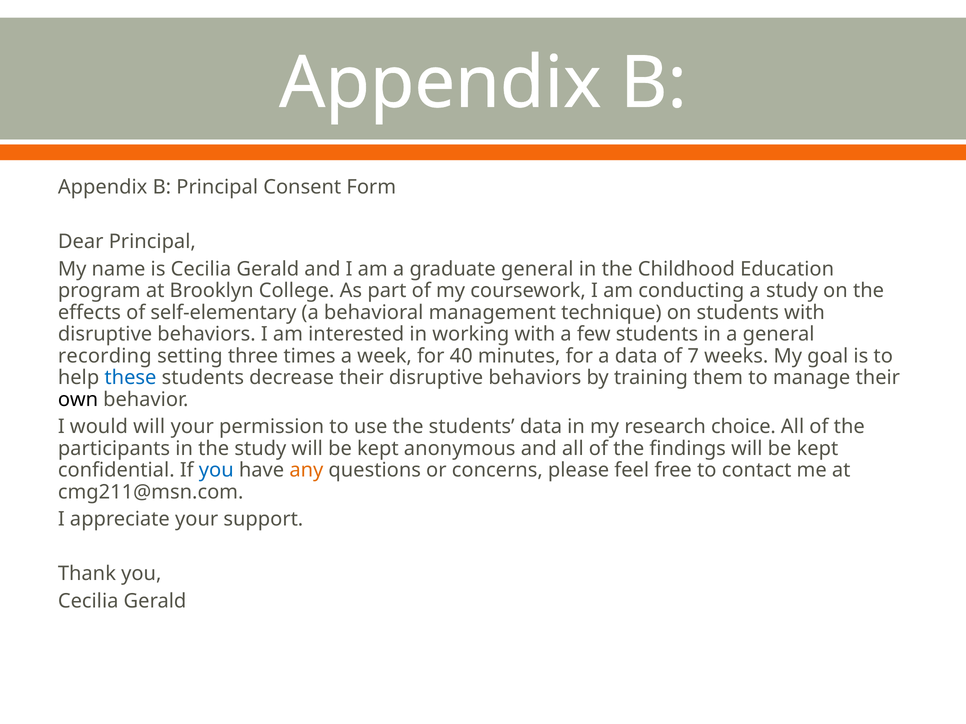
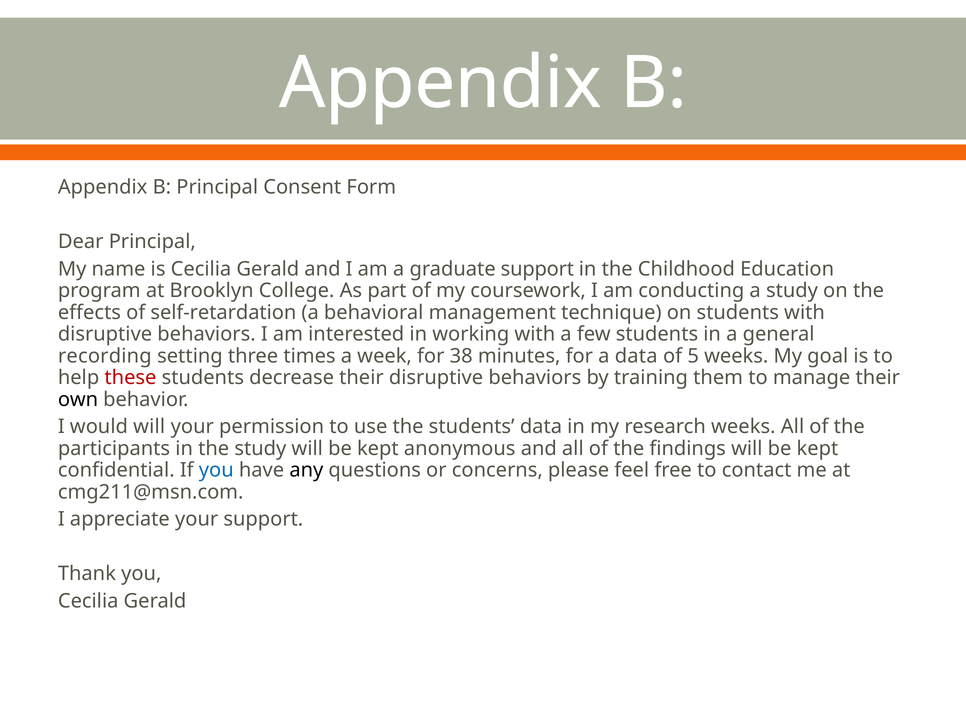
graduate general: general -> support
self-elementary: self-elementary -> self-retardation
40: 40 -> 38
7: 7 -> 5
these colour: blue -> red
research choice: choice -> weeks
any colour: orange -> black
